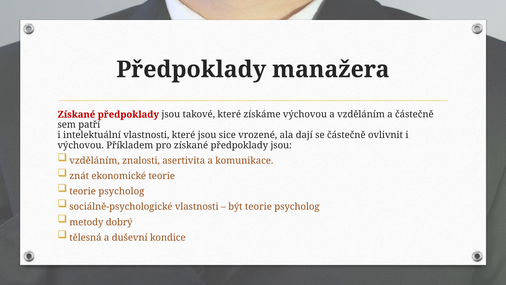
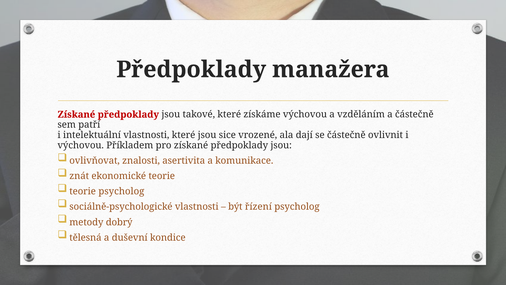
vzděláním at (95, 160): vzděláním -> ovlivňovat
být teorie: teorie -> řízení
